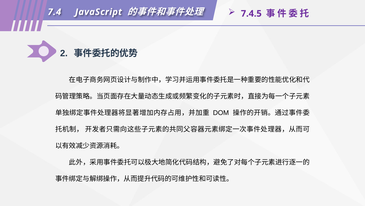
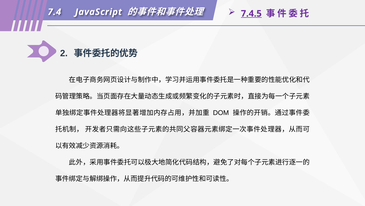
7.4.5 underline: none -> present
